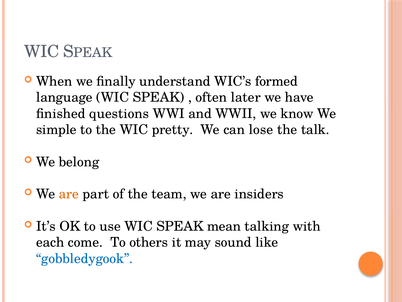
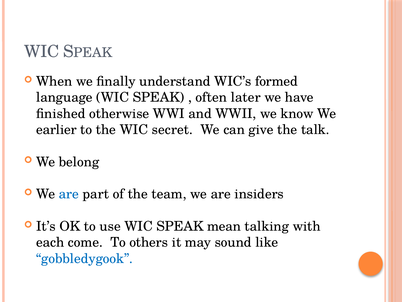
questions: questions -> otherwise
simple: simple -> earlier
pretty: pretty -> secret
lose: lose -> give
are at (69, 194) colour: orange -> blue
